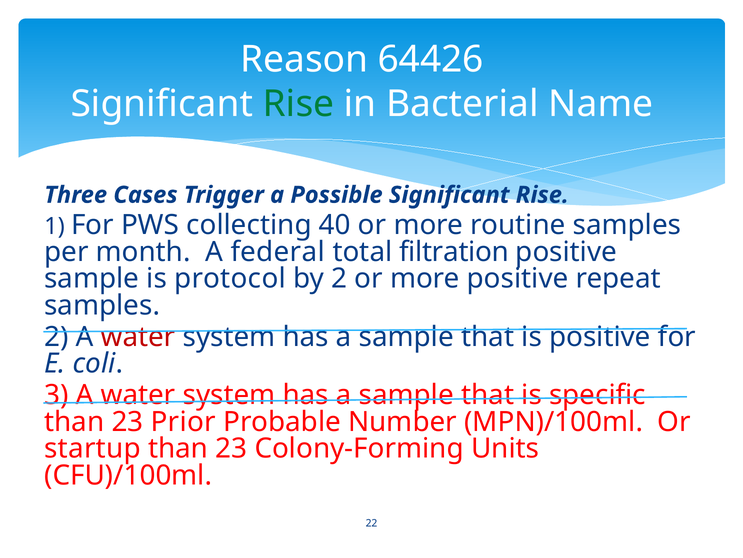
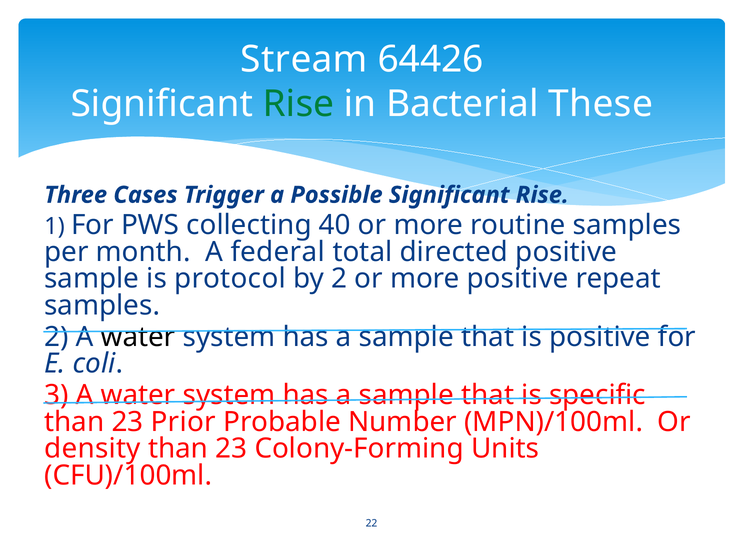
Reason: Reason -> Stream
Name: Name -> These
filtration: filtration -> directed
water at (138, 336) colour: red -> black
startup: startup -> density
